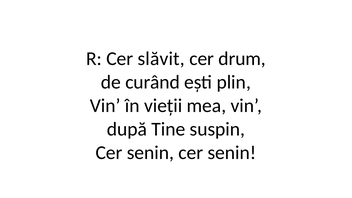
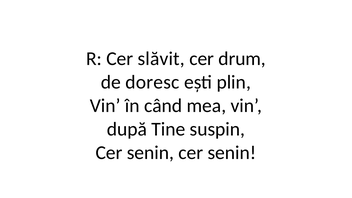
curând: curând -> doresc
vieții: vieții -> când
